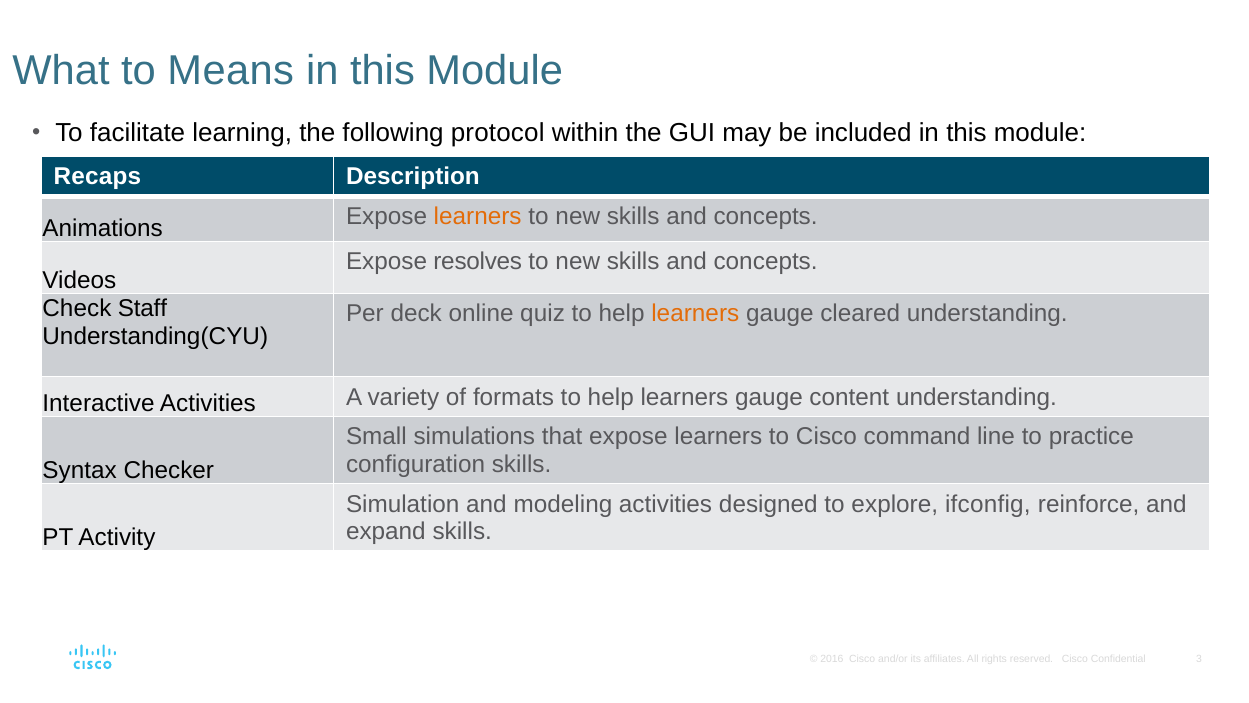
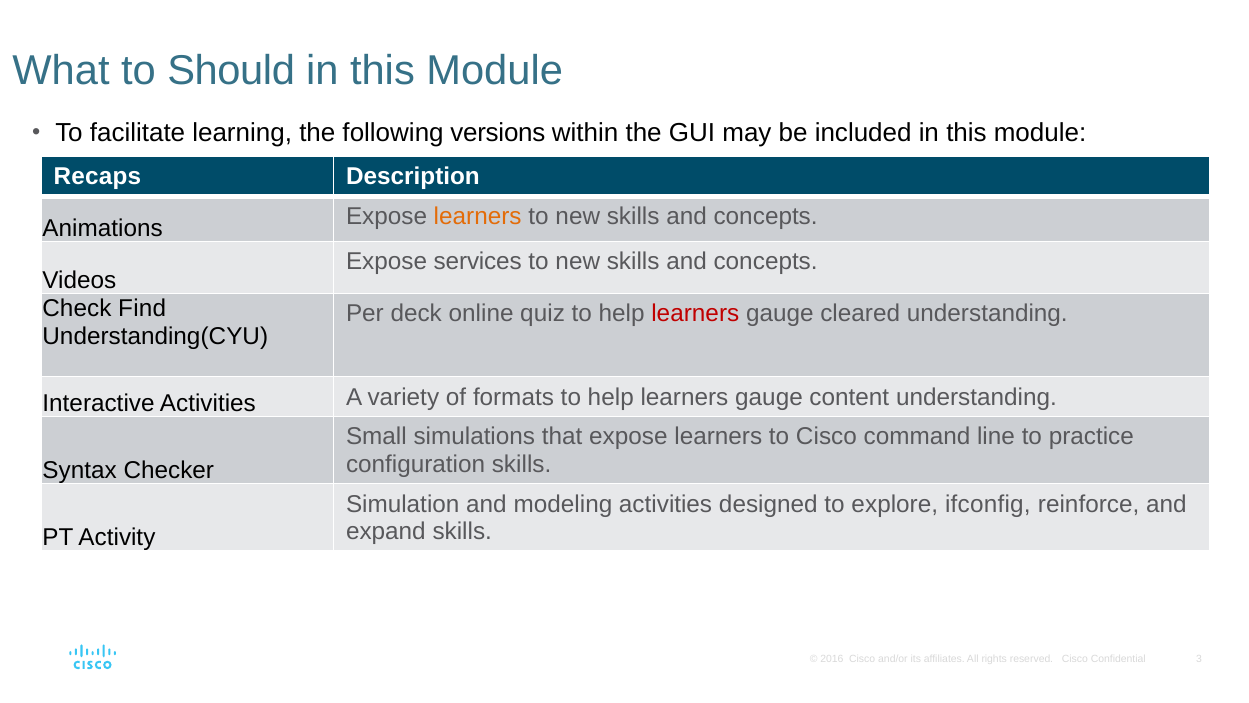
Means: Means -> Should
protocol: protocol -> versions
resolves: resolves -> services
Staff: Staff -> Find
learners at (695, 314) colour: orange -> red
